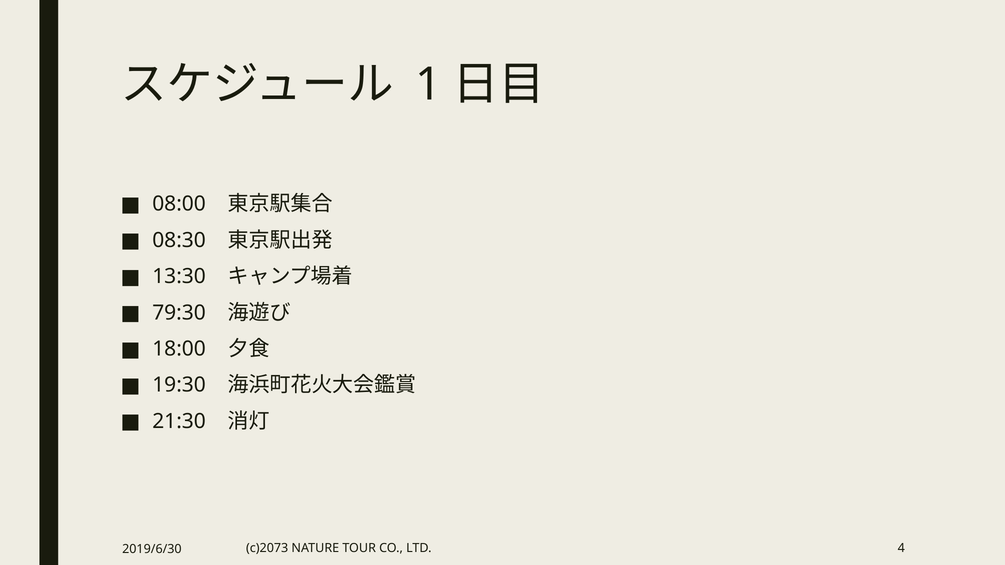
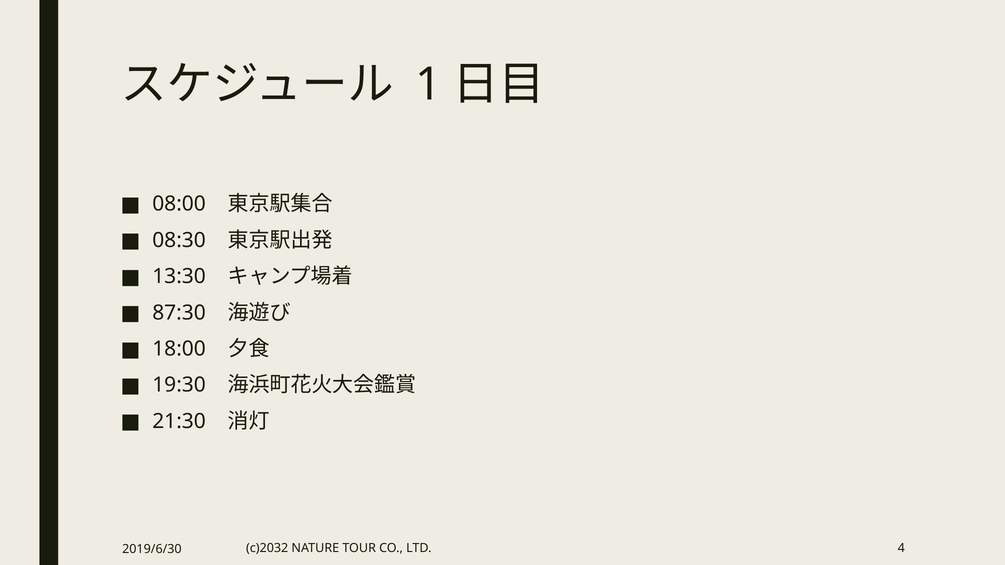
79:30: 79:30 -> 87:30
c)2073: c)2073 -> c)2032
